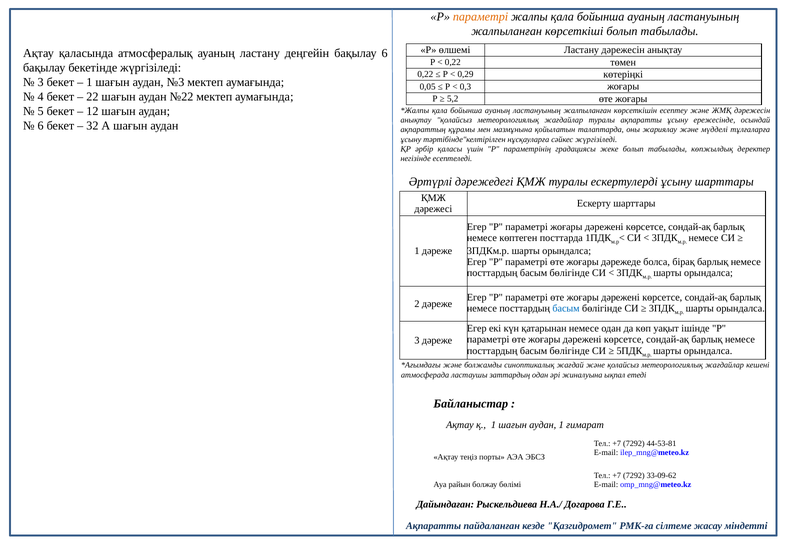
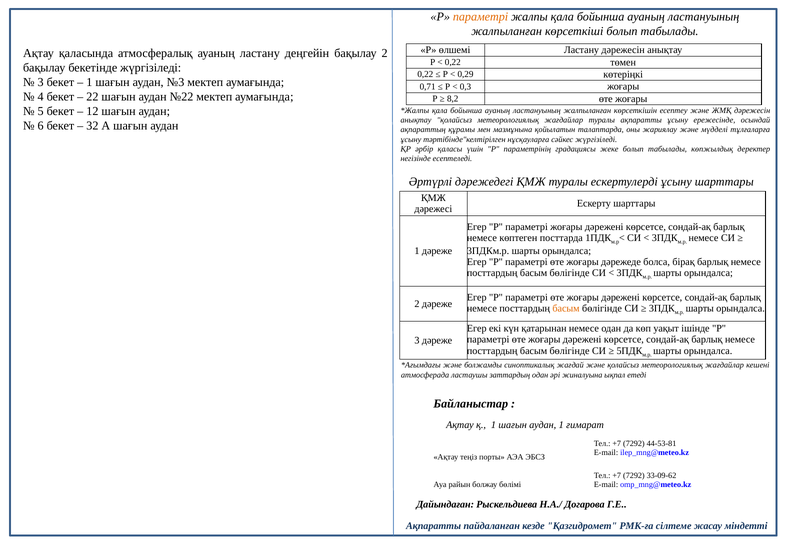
бақылау 6: 6 -> 2
0,05: 0,05 -> 0,71
5,2: 5,2 -> 8,2
басым at (566, 308) colour: blue -> orange
